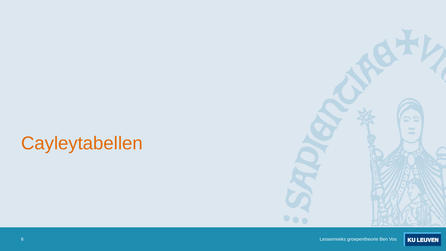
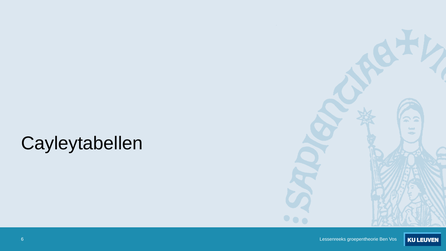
Cayleytabellen colour: orange -> black
